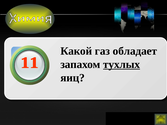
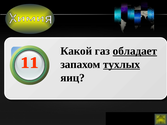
обладает underline: none -> present
